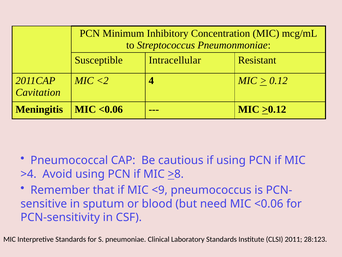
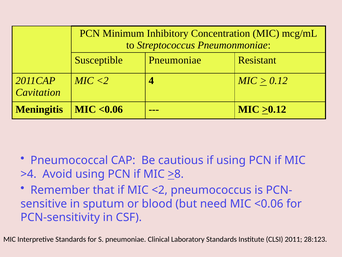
Susceptible Intracellular: Intracellular -> Pneumoniae
if MIC <9: <9 -> <2
